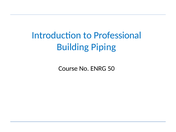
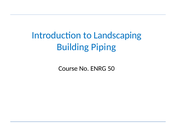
Professional: Professional -> Landscaping
